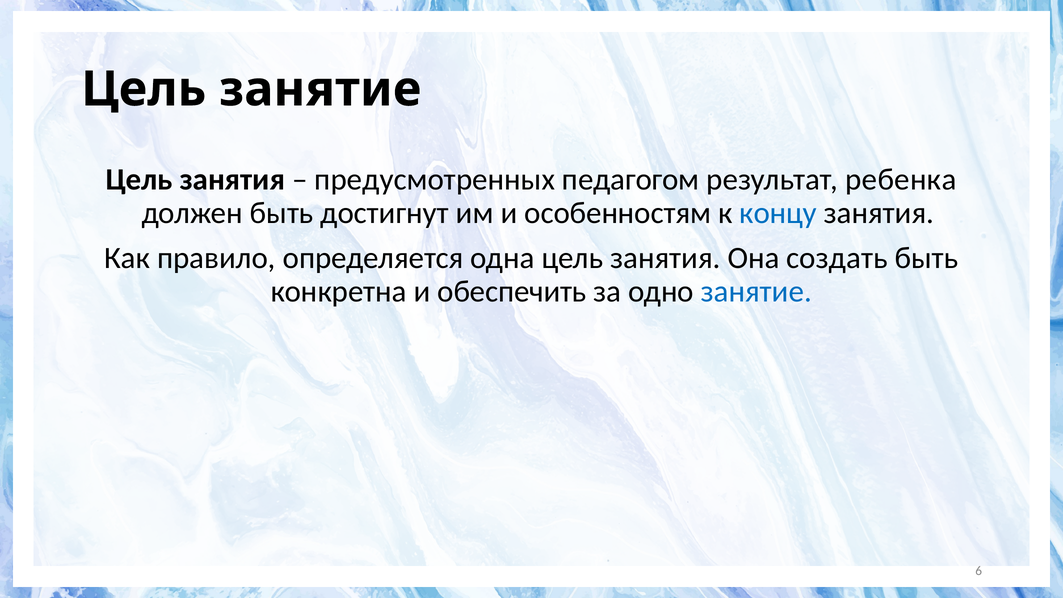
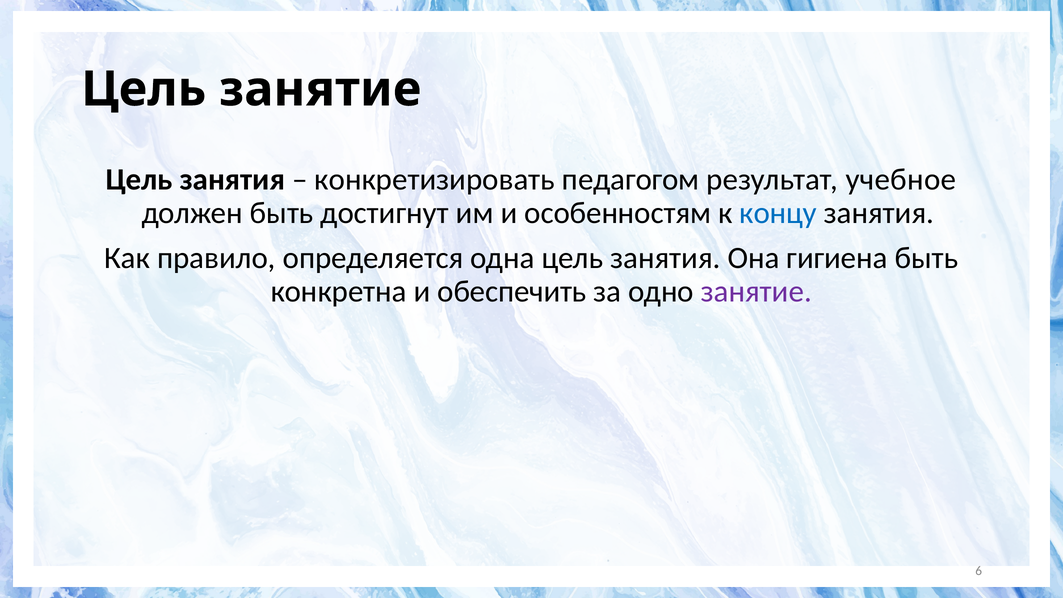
предусмотренных: предусмотренных -> конкретизировать
ребенка: ребенка -> учебное
создать: создать -> гигиена
занятие at (756, 291) colour: blue -> purple
